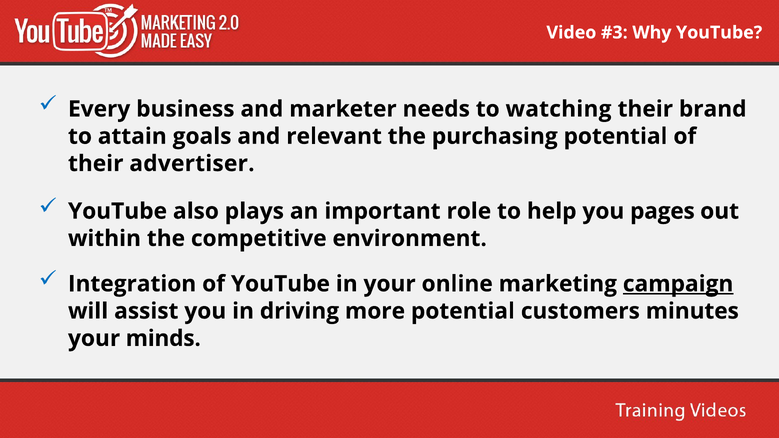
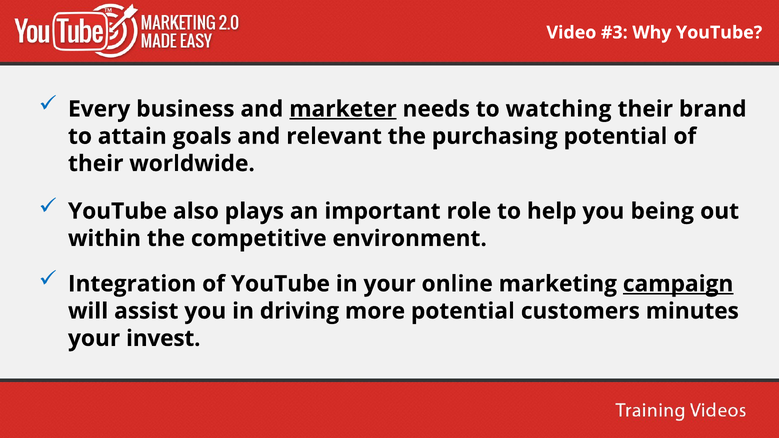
marketer underline: none -> present
advertiser: advertiser -> worldwide
pages: pages -> being
minds: minds -> invest
